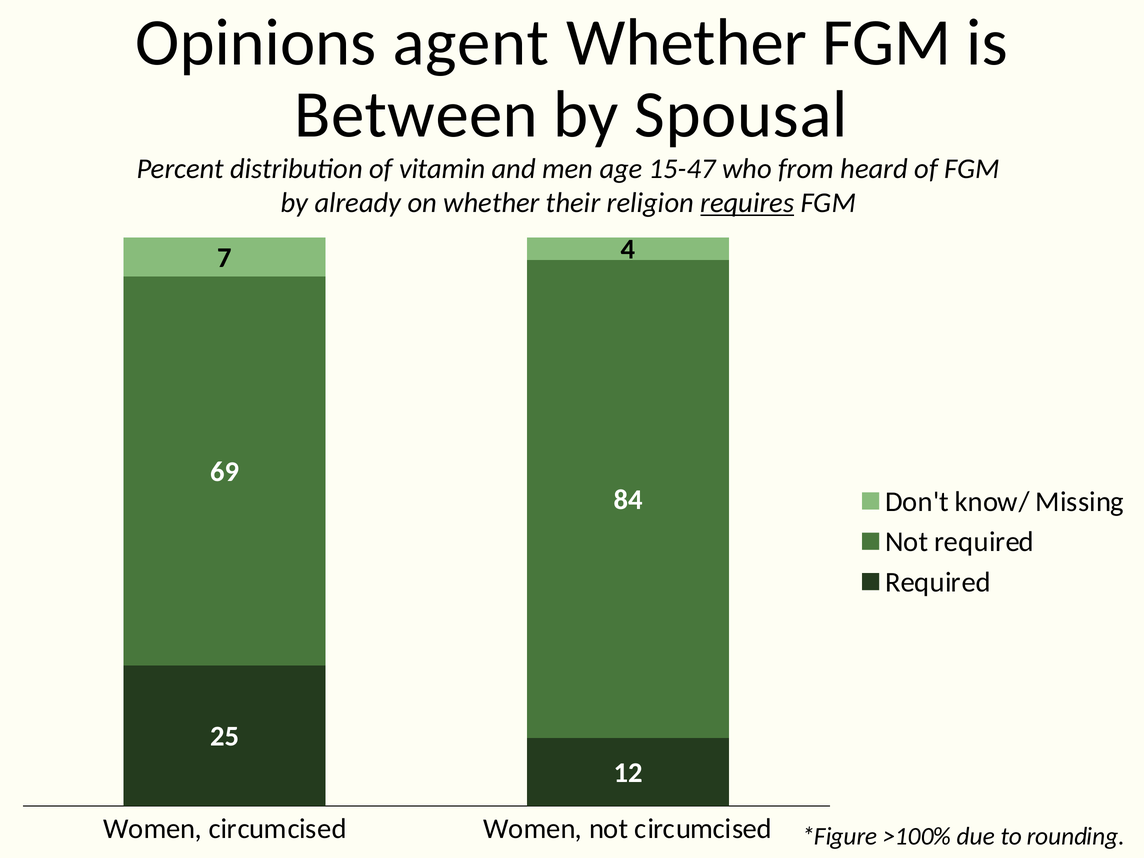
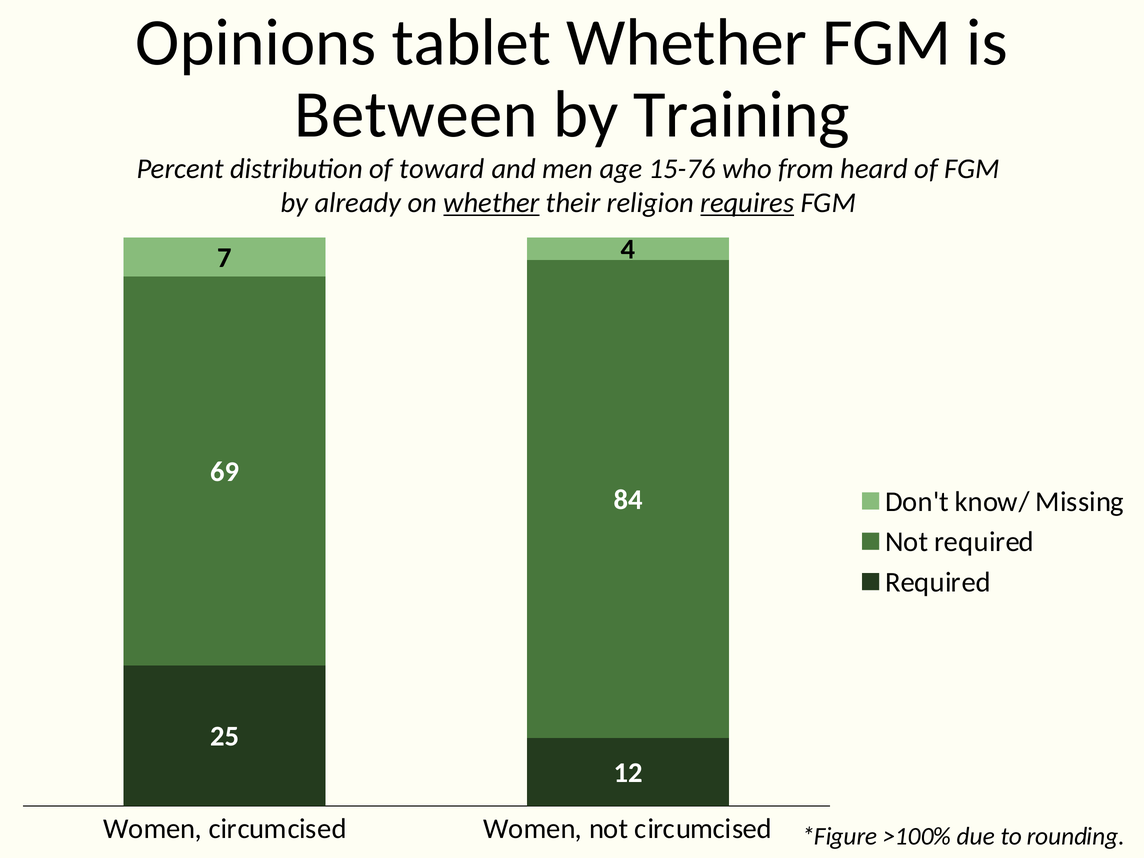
agent: agent -> tablet
Spousal: Spousal -> Training
vitamin: vitamin -> toward
15-47: 15-47 -> 15-76
whether at (491, 203) underline: none -> present
